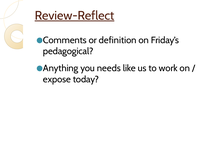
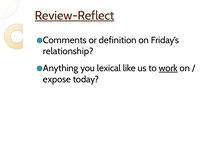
pedagogical: pedagogical -> relationship
needs: needs -> lexical
work underline: none -> present
